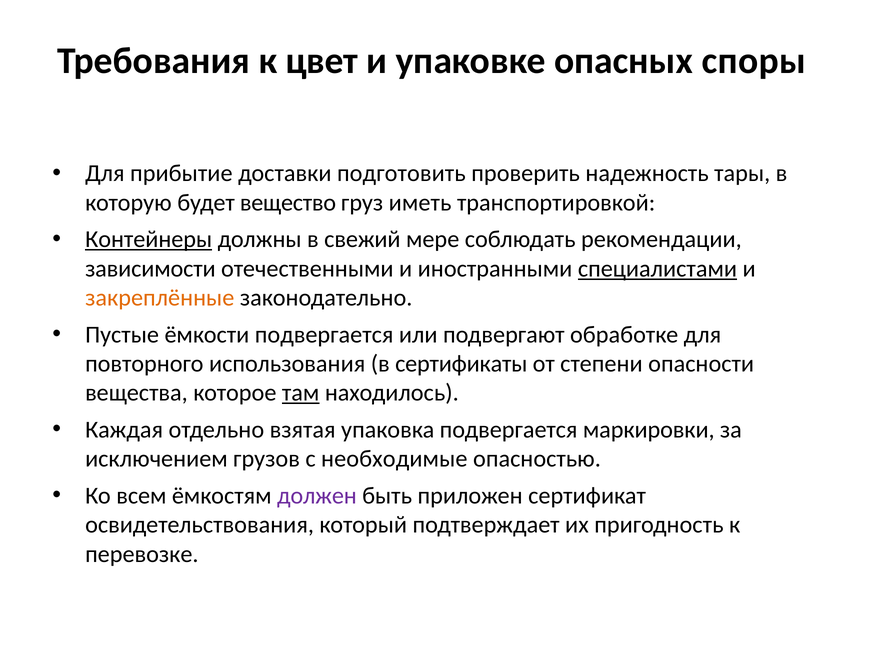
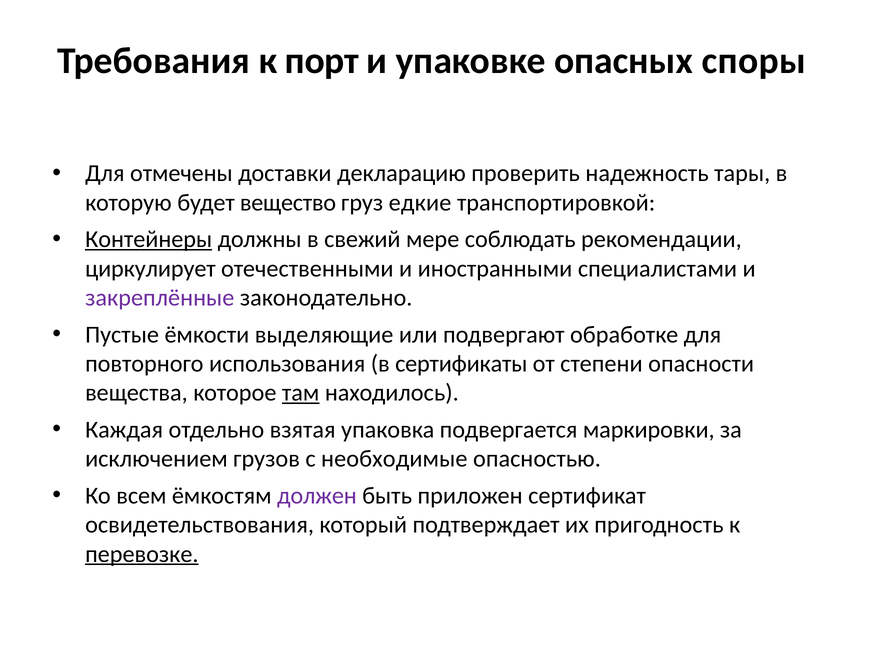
цвет: цвет -> порт
прибытие: прибытие -> отмечены
подготовить: подготовить -> декларацию
иметь: иметь -> едкие
зависимости: зависимости -> циркулирует
специалистами underline: present -> none
закреплённые colour: orange -> purple
ёмкости подвергается: подвергается -> выделяющие
перевозке underline: none -> present
